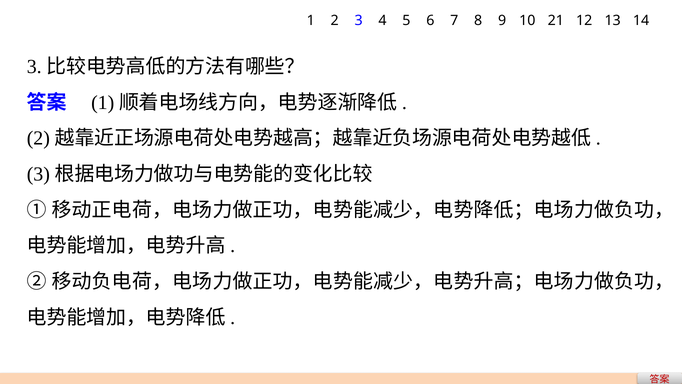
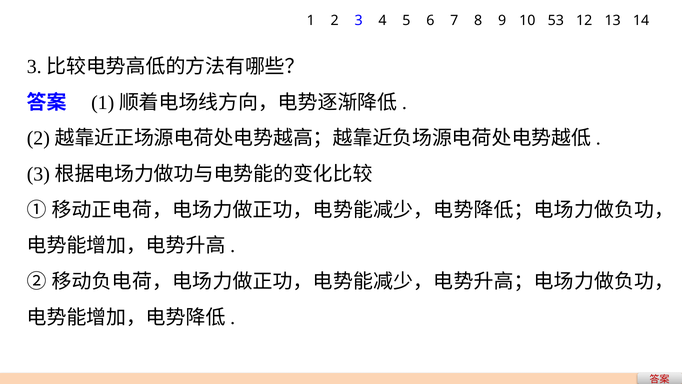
21: 21 -> 53
